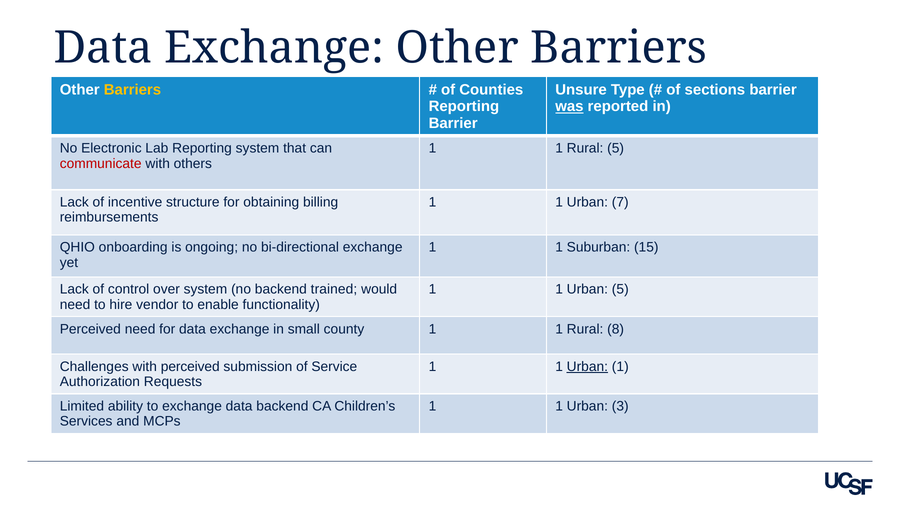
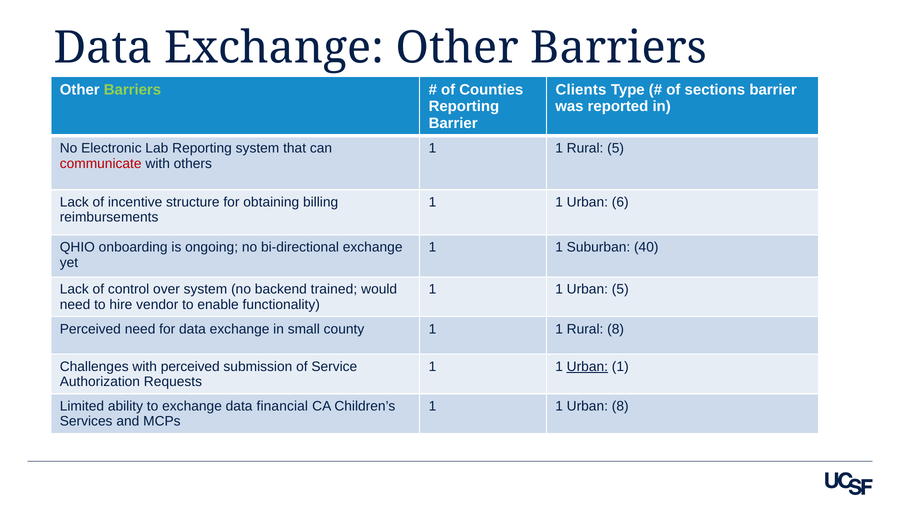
Barriers at (132, 90) colour: yellow -> light green
Unsure: Unsure -> Clients
was underline: present -> none
7: 7 -> 6
15: 15 -> 40
data backend: backend -> financial
Urban 3: 3 -> 8
